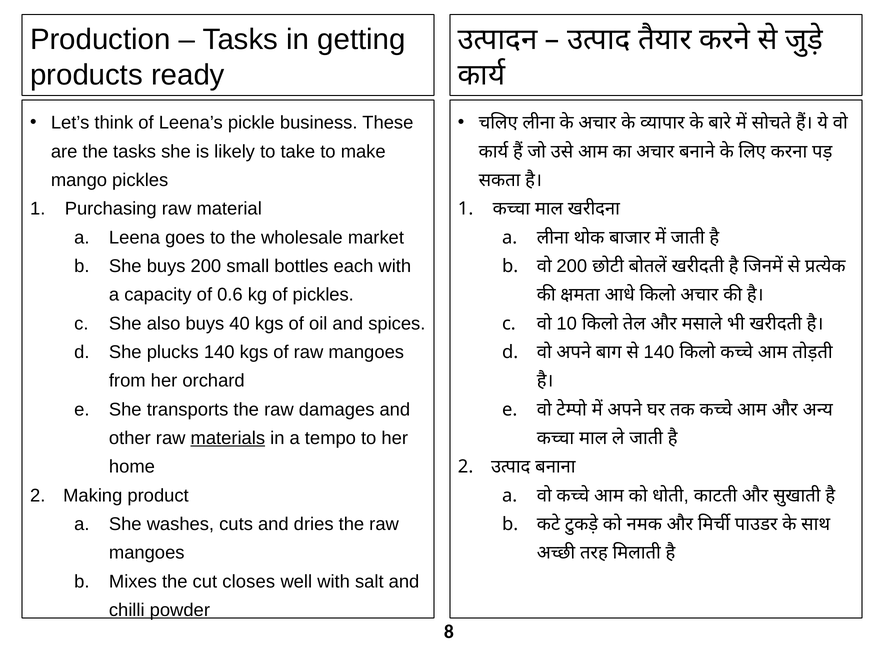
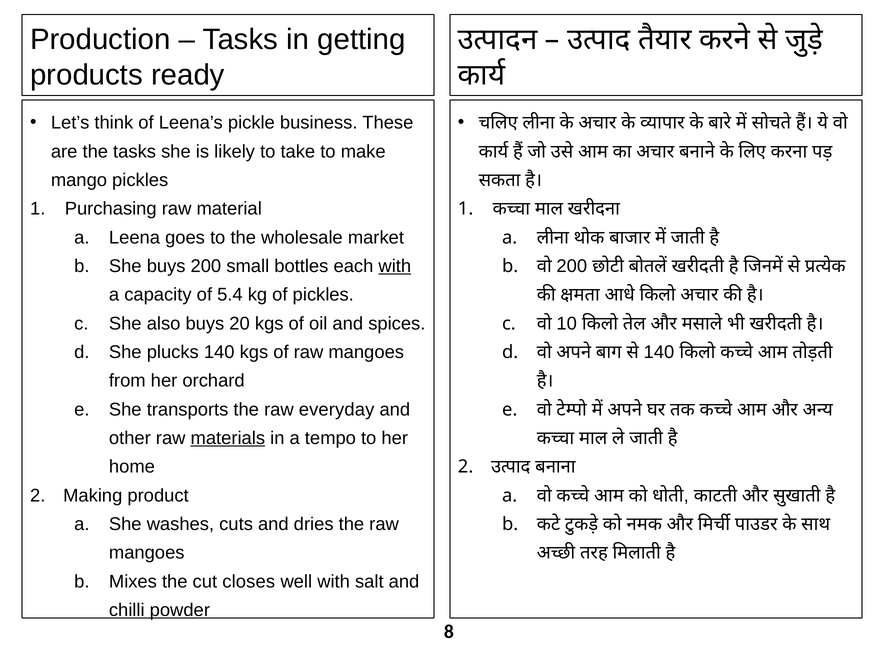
with at (395, 266) underline: none -> present
0.6: 0.6 -> 5.4
40: 40 -> 20
damages: damages -> everyday
